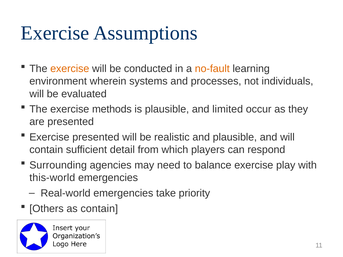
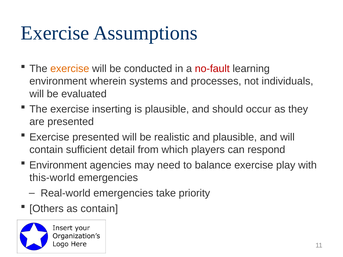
no-fault colour: orange -> red
methods: methods -> inserting
limited: limited -> should
Surrounding at (58, 165): Surrounding -> Environment
